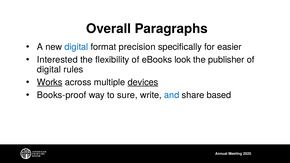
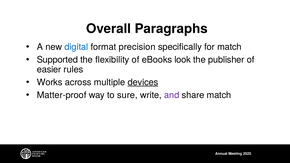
for easier: easier -> match
Interested: Interested -> Supported
digital at (49, 69): digital -> easier
Works underline: present -> none
Books-proof: Books-proof -> Matter-proof
and colour: blue -> purple
share based: based -> match
